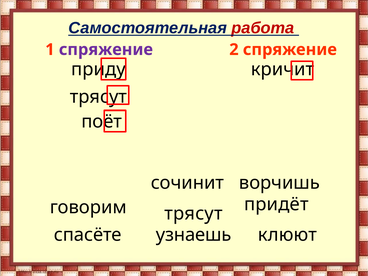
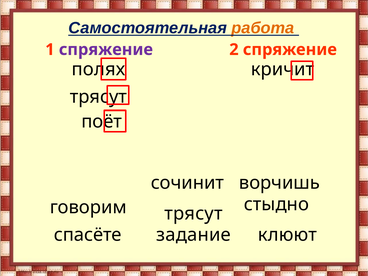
работа colour: red -> orange
приду: приду -> полях
придёт: придёт -> стыдно
узнаешь: узнаешь -> задание
